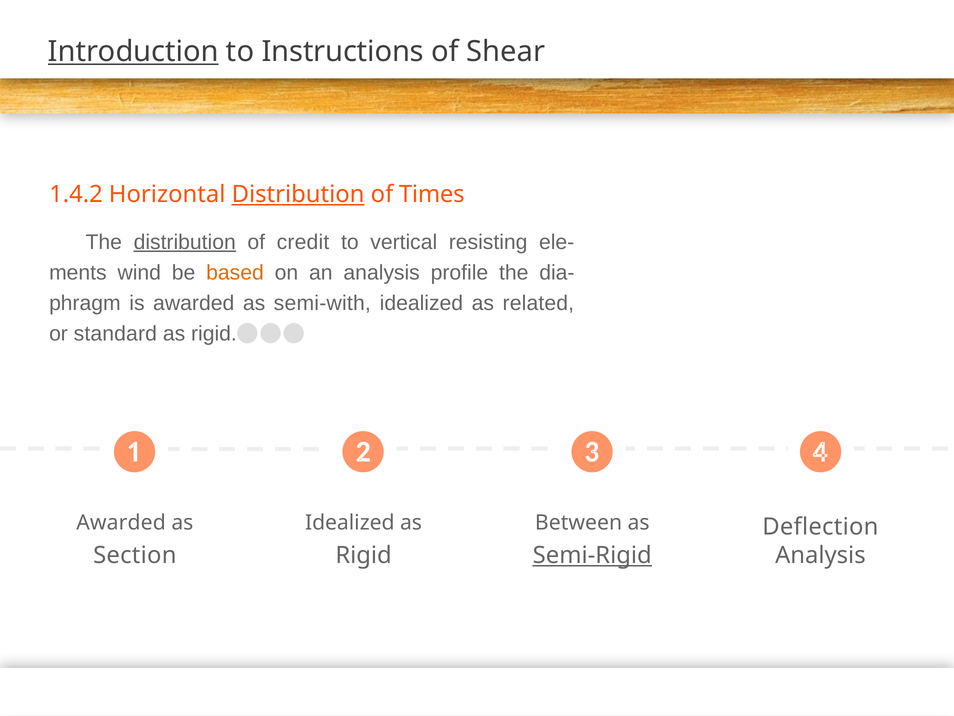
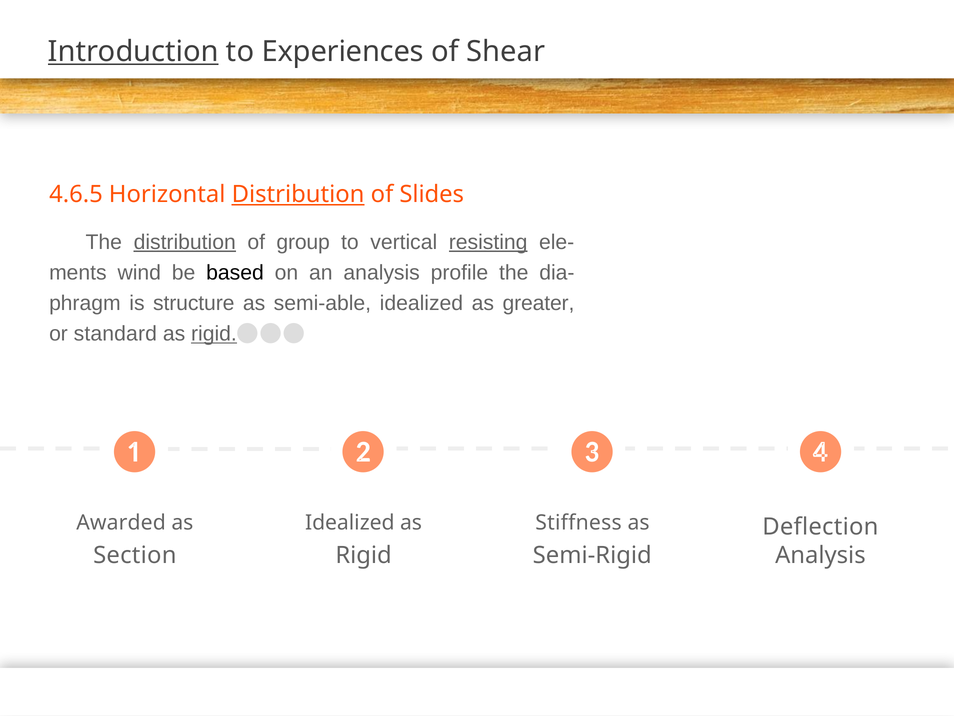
Instructions: Instructions -> Experiences
1.4.2: 1.4.2 -> 4.6.5
Times: Times -> Slides
credit: credit -> group
resisting underline: none -> present
based colour: orange -> black
is awarded: awarded -> structure
semi-with: semi-with -> semi-able
related: related -> greater
rigid at (214, 334) underline: none -> present
Between: Between -> Stiffness
Semi-Rigid underline: present -> none
